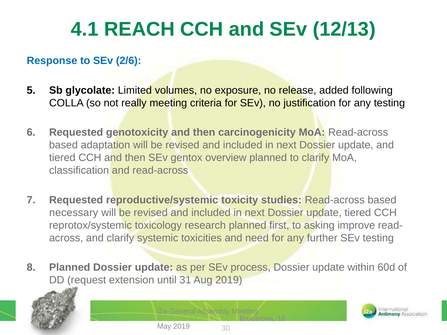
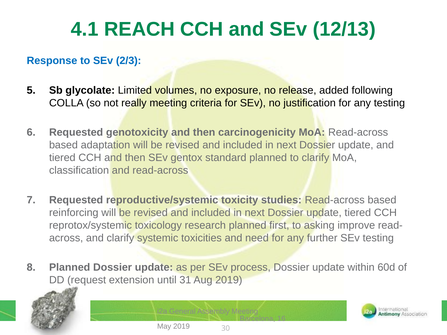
2/6: 2/6 -> 2/3
overview: overview -> standard
necessary: necessary -> reinforcing
